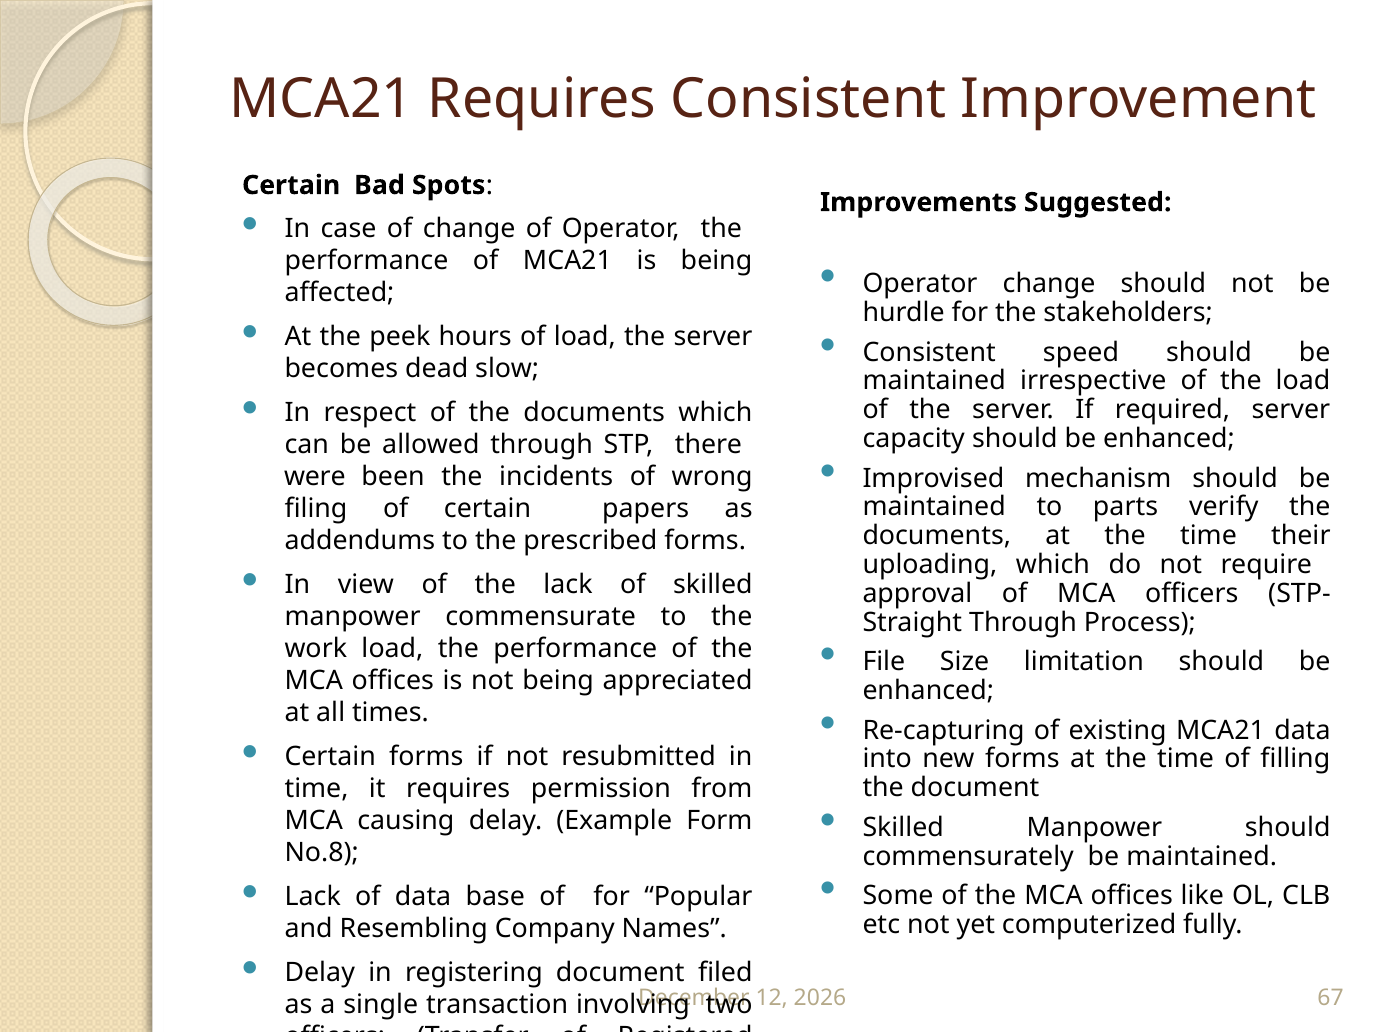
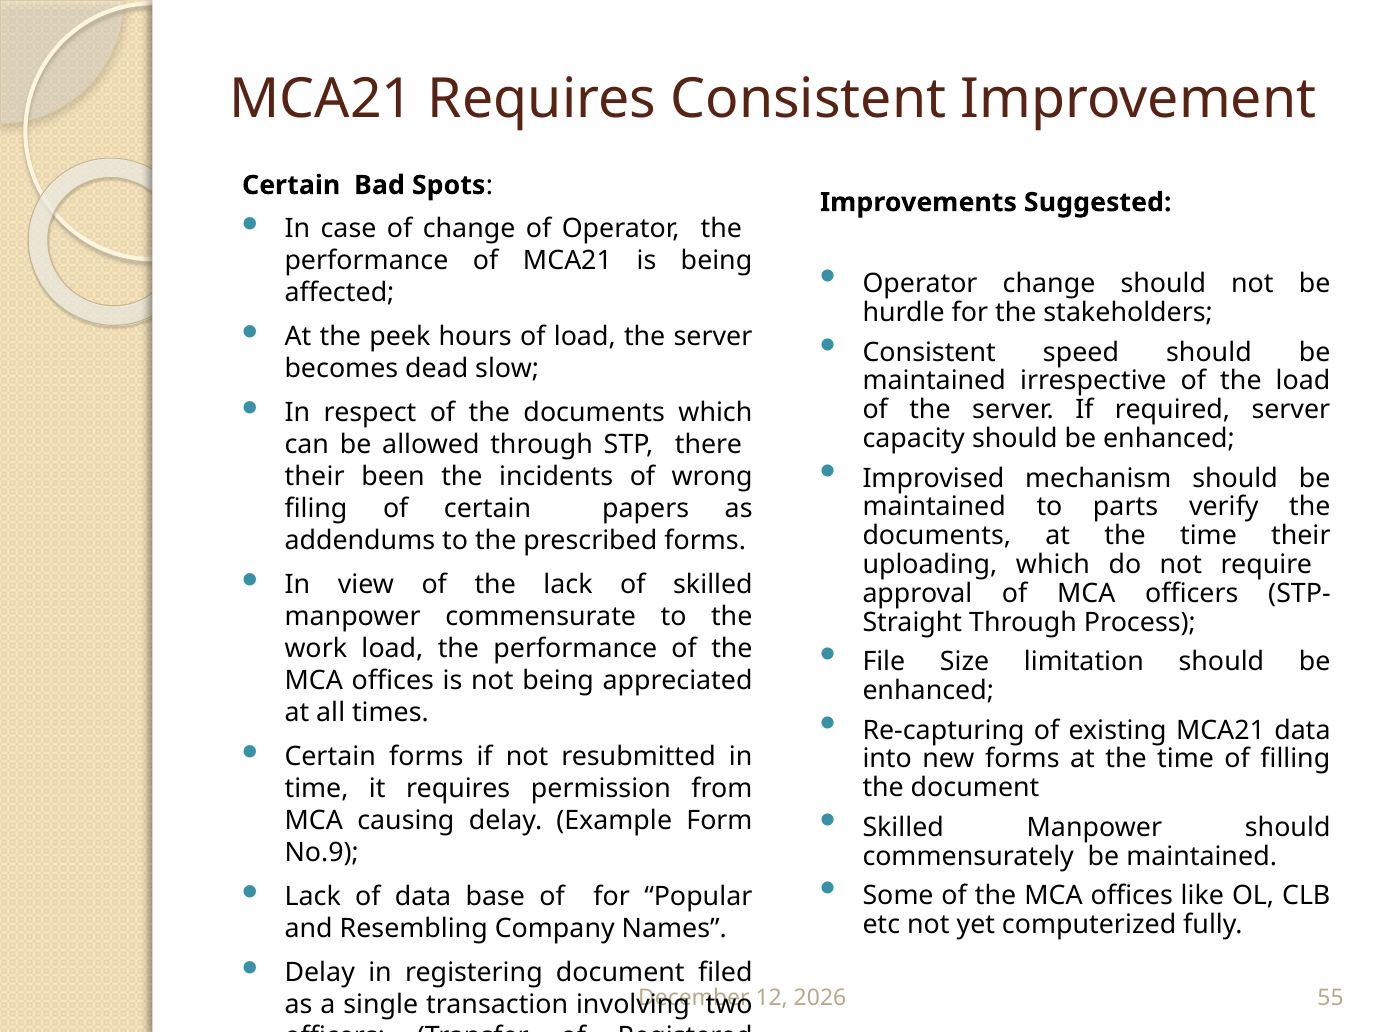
were at (315, 477): were -> their
No.8: No.8 -> No.9
67: 67 -> 55
